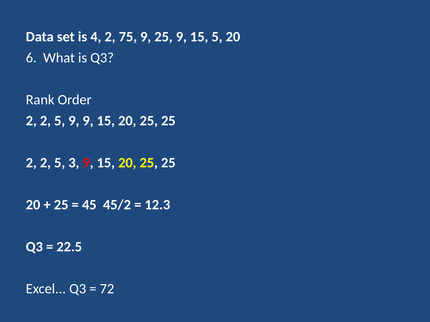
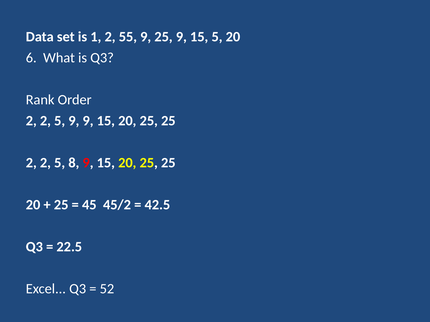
4: 4 -> 1
75: 75 -> 55
3: 3 -> 8
12.3: 12.3 -> 42.5
72: 72 -> 52
